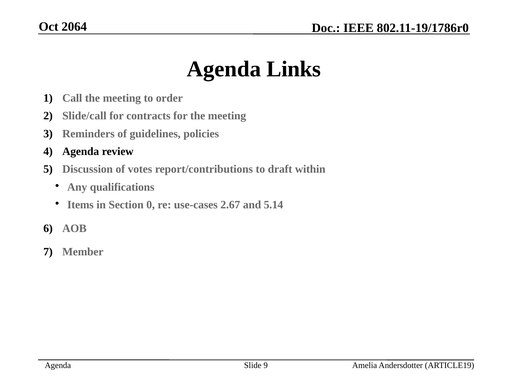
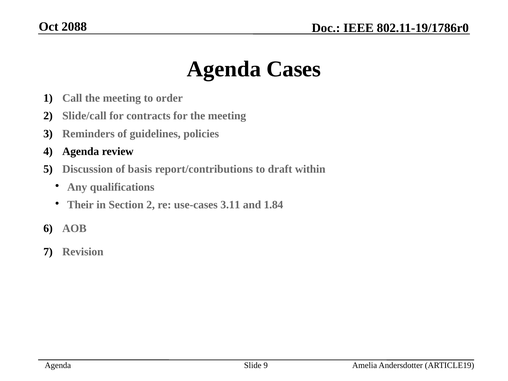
2064: 2064 -> 2088
Links: Links -> Cases
votes: votes -> basis
Items: Items -> Their
Section 0: 0 -> 2
2.67: 2.67 -> 3.11
5.14: 5.14 -> 1.84
Member: Member -> Revision
